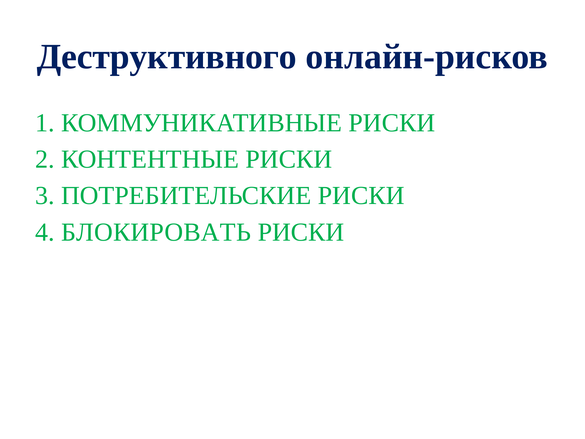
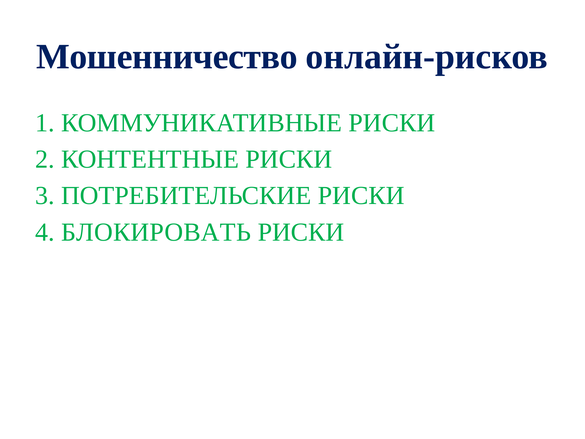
Деструктивного: Деструктивного -> Мошенничество
